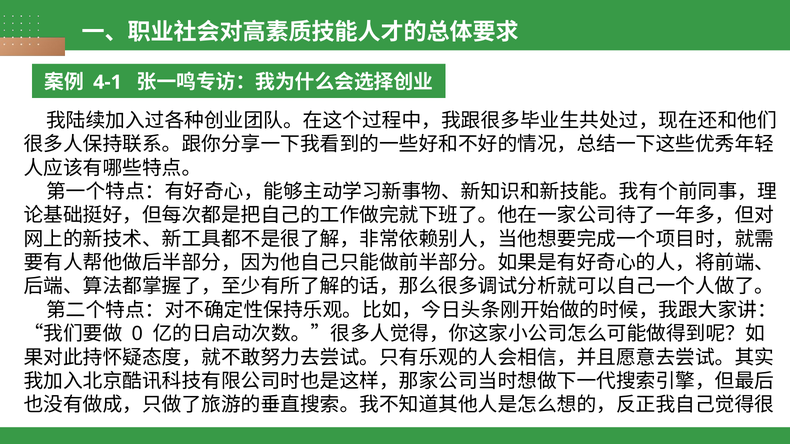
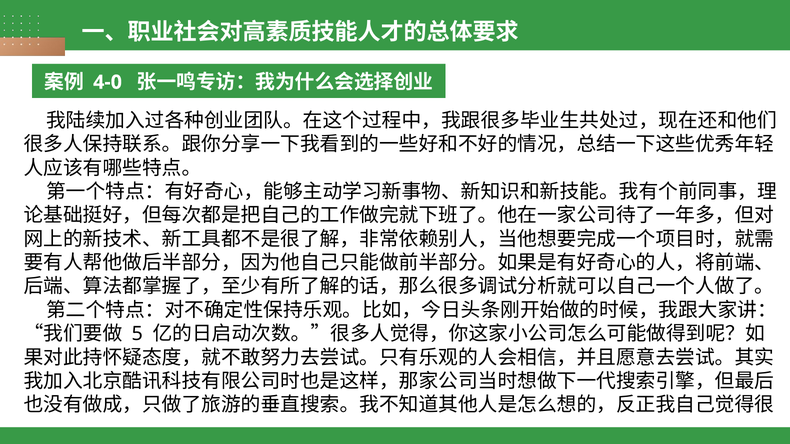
4-1: 4-1 -> 4-0
0: 0 -> 5
